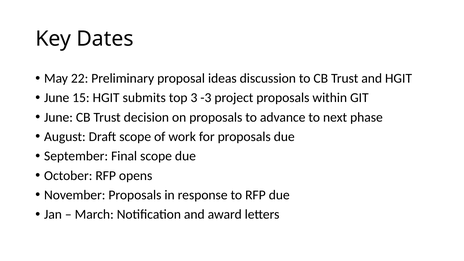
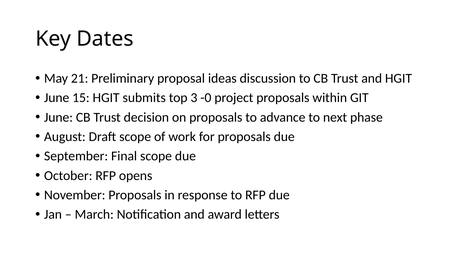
22: 22 -> 21
-3: -3 -> -0
